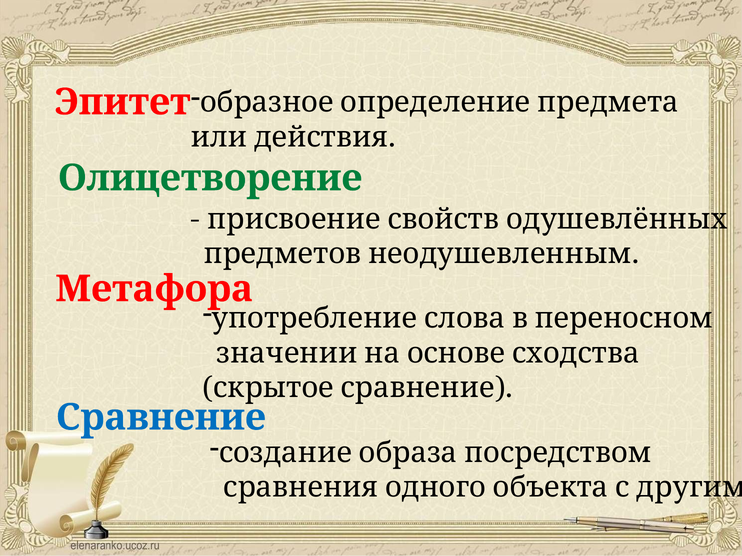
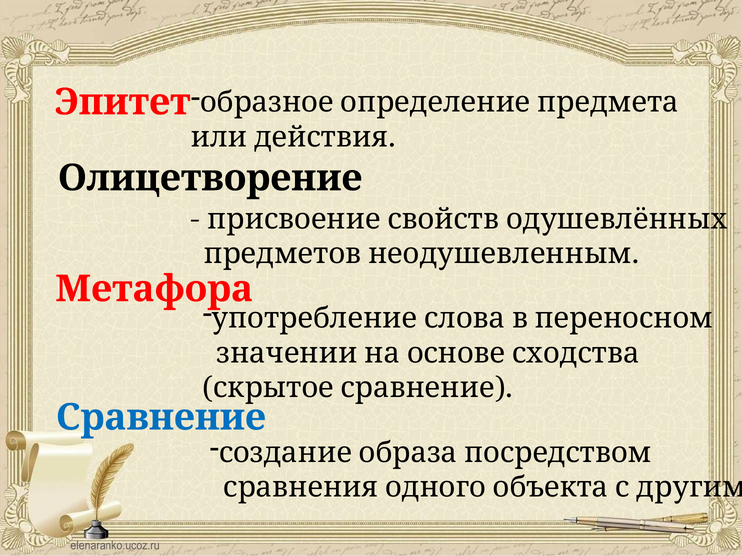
Олицетворение colour: green -> black
